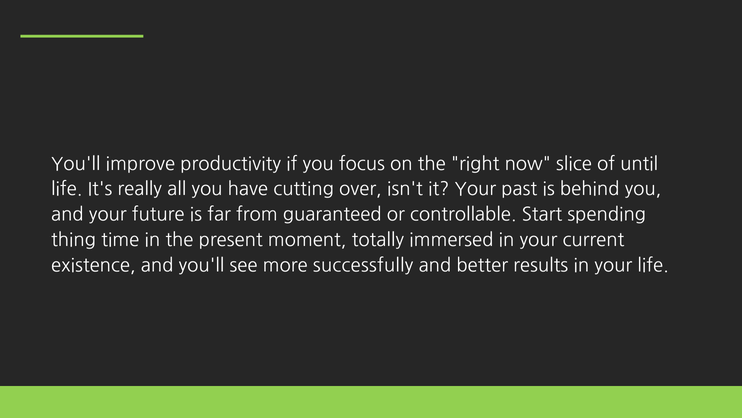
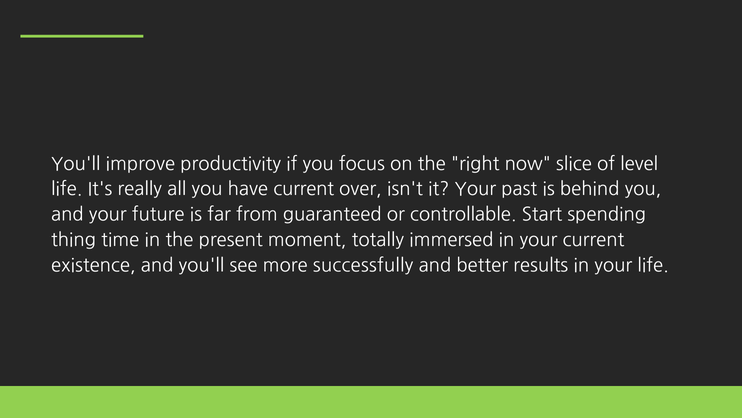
until: until -> level
have cutting: cutting -> current
